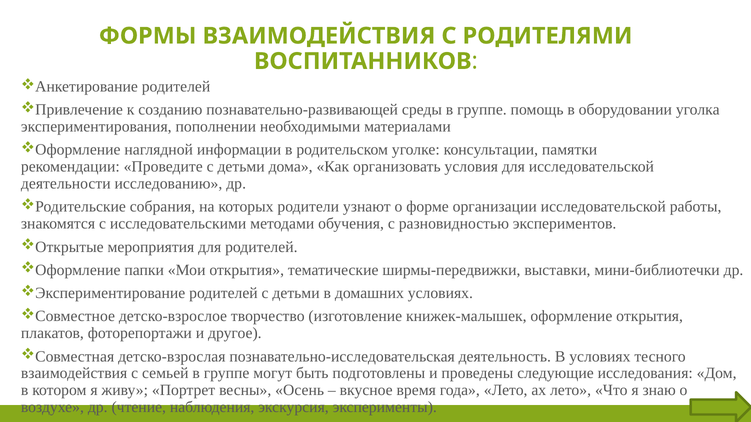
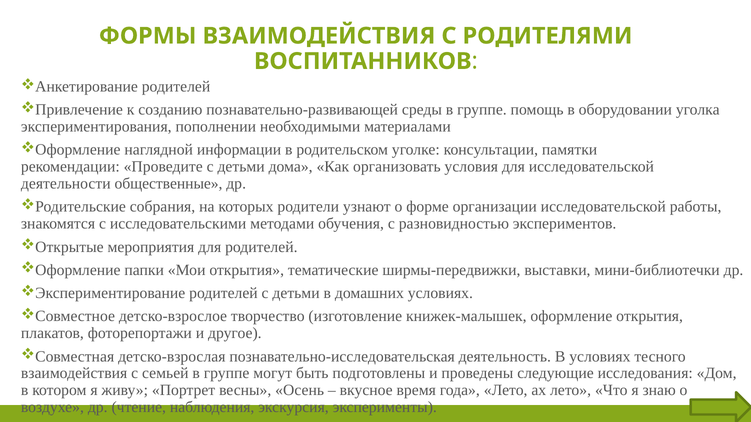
исследованию: исследованию -> общественные
